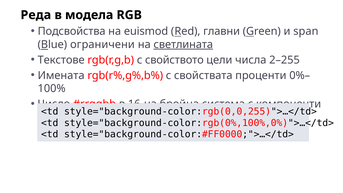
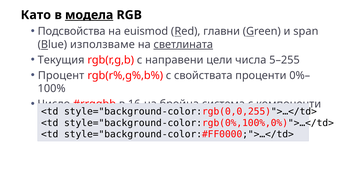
Реда: Реда -> Като
модела underline: none -> present
ограничени: ограничени -> използваме
Текстове: Текстове -> Текущия
свойството: свойството -> направени
2–255: 2–255 -> 5–255
Имената: Имената -> Процент
